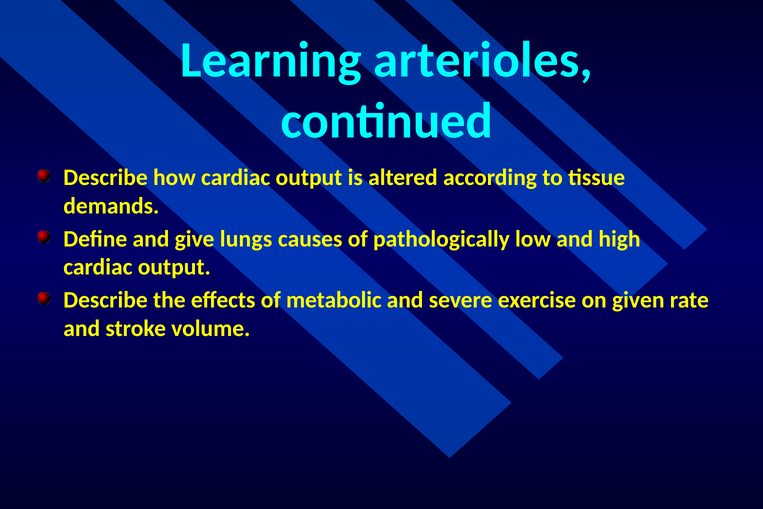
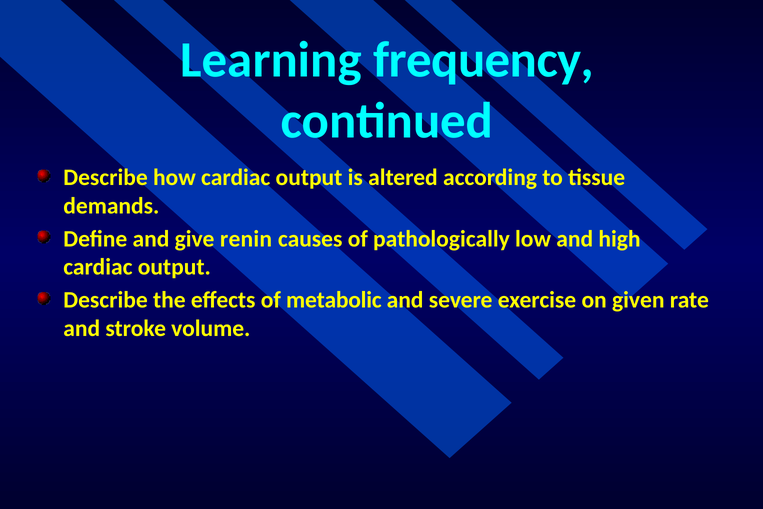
arterioles: arterioles -> frequency
lungs: lungs -> renin
